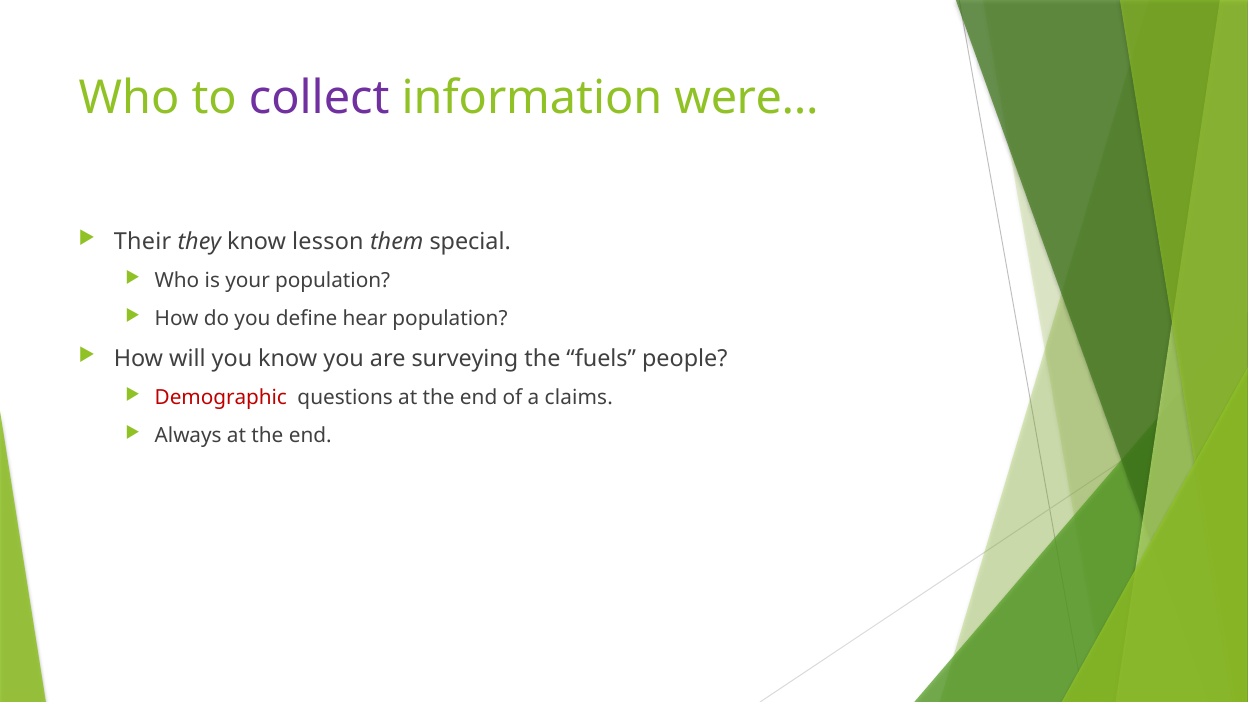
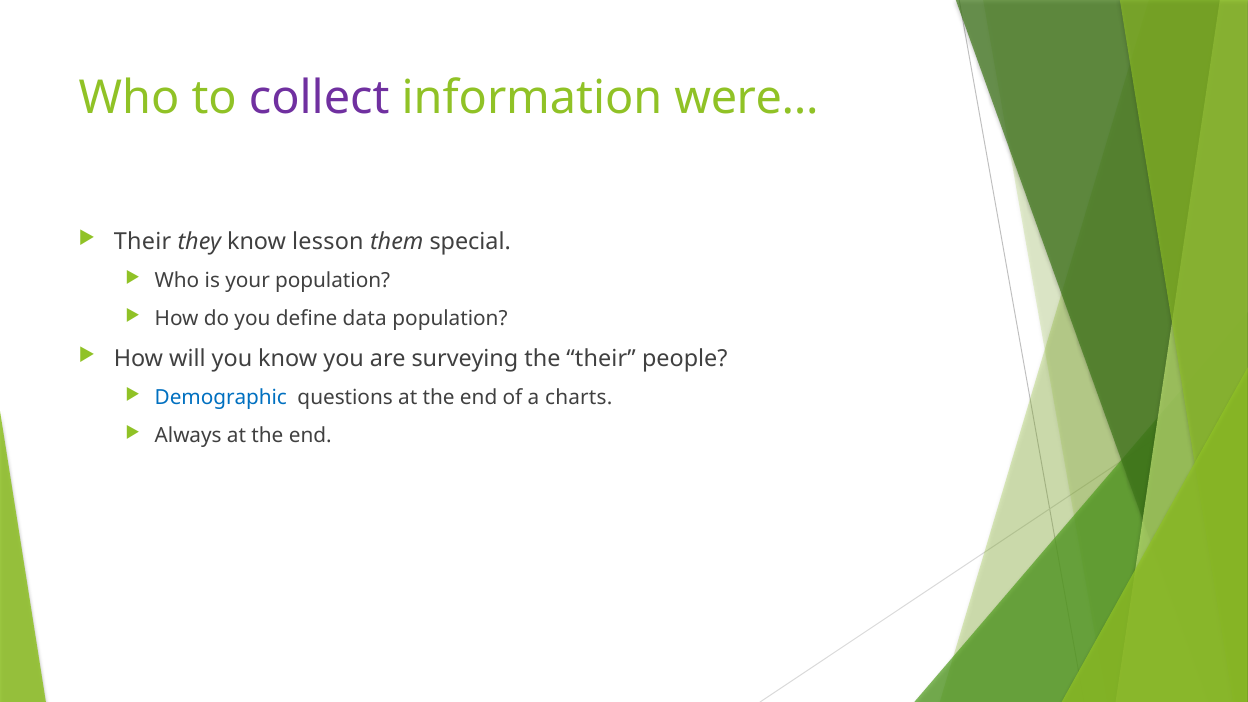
hear: hear -> data
the fuels: fuels -> their
Demographic colour: red -> blue
claims: claims -> charts
